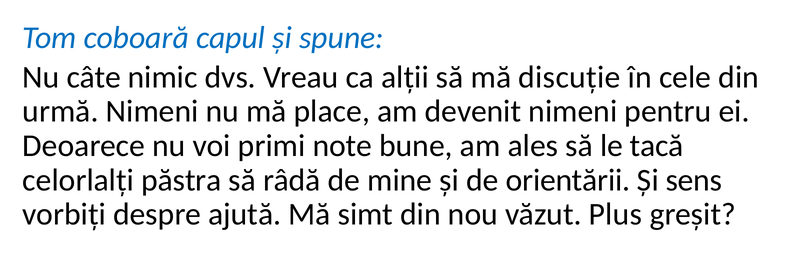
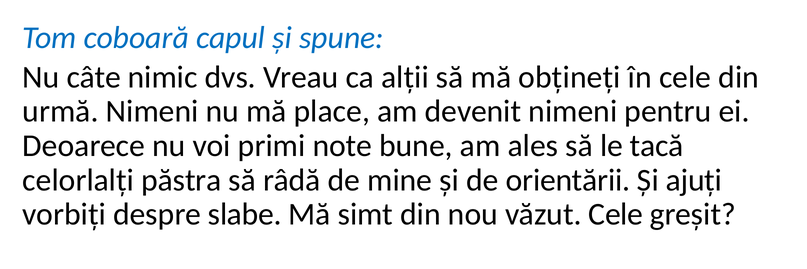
discuție: discuție -> obțineți
sens: sens -> ajuți
ajută: ajută -> slabe
văzut Plus: Plus -> Cele
